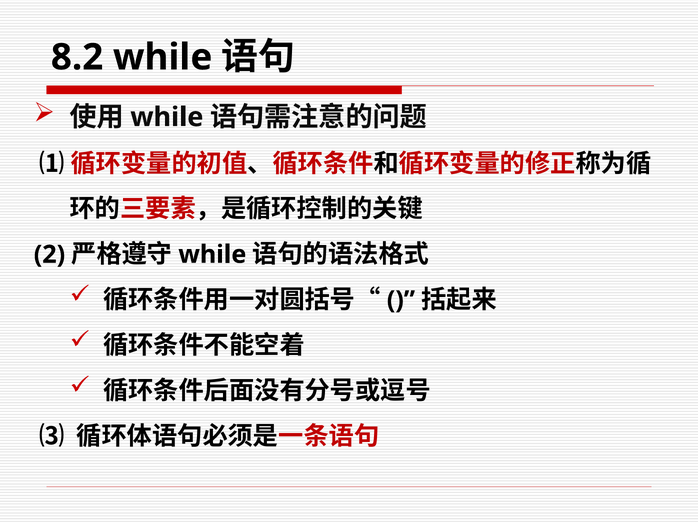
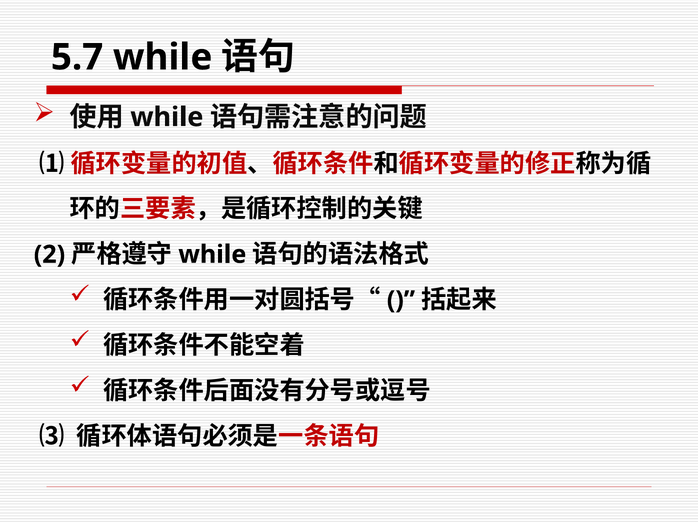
8.2: 8.2 -> 5.7
